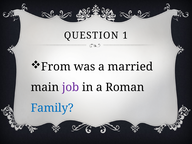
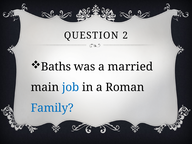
1: 1 -> 2
From: From -> Baths
job colour: purple -> blue
